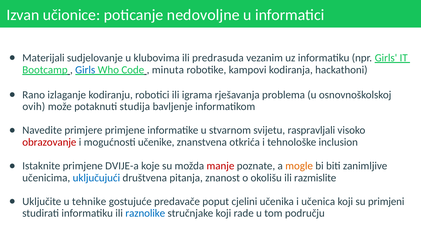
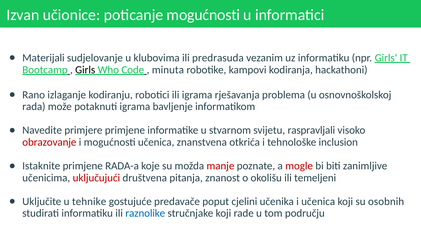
poticanje nedovoljne: nedovoljne -> mogućnosti
Girls at (85, 70) colour: blue -> black
ovih: ovih -> rada
potaknuti studija: studija -> igrama
mogućnosti učenike: učenike -> učenica
DVIJE-a: DVIJE-a -> RADA-a
mogle colour: orange -> red
uključujući colour: blue -> red
razmislite: razmislite -> temeljeni
primjeni: primjeni -> osobnih
